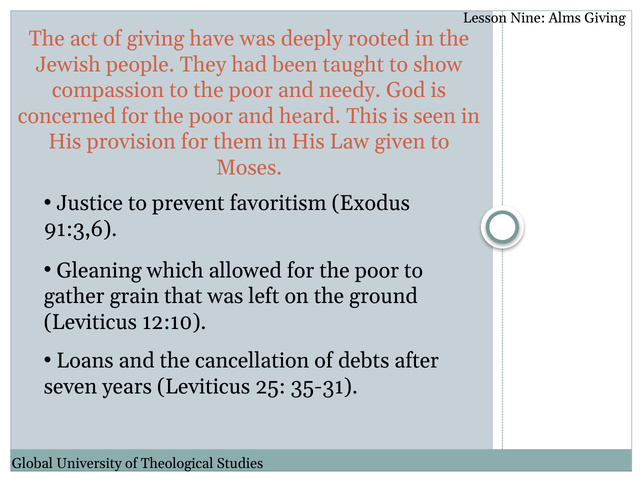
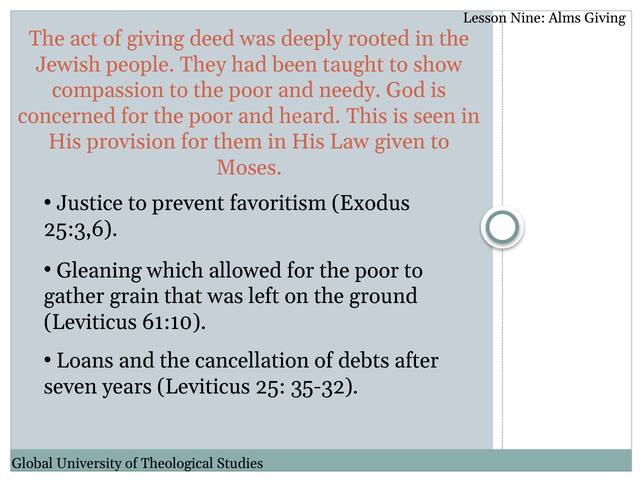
have: have -> deed
91:3,6: 91:3,6 -> 25:3,6
12:10: 12:10 -> 61:10
35-31: 35-31 -> 35-32
